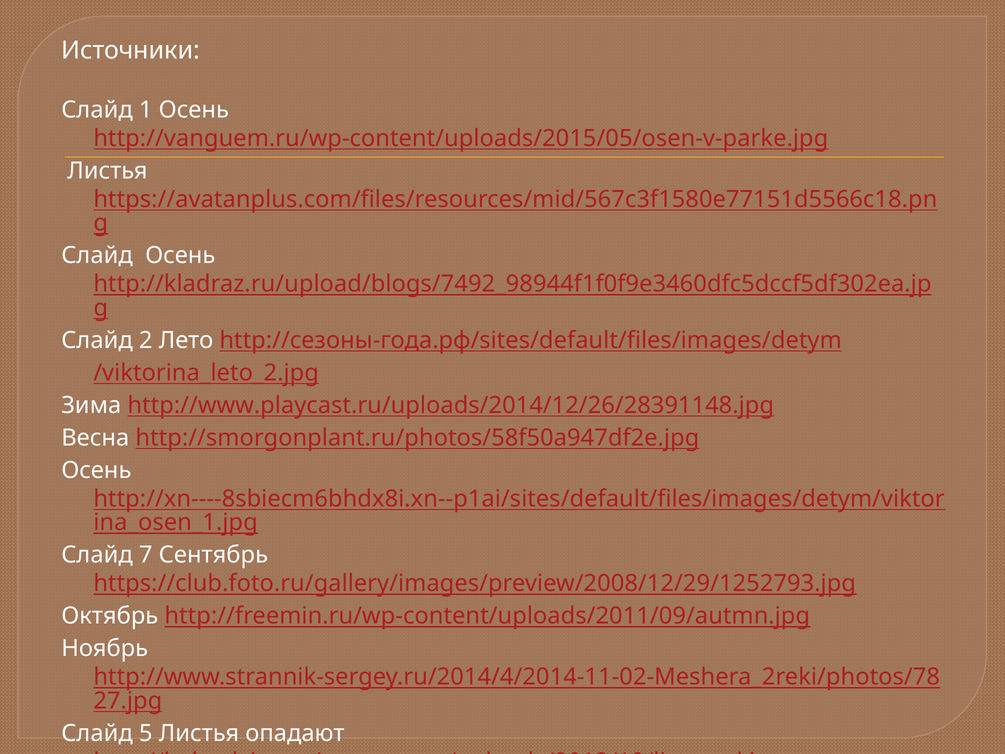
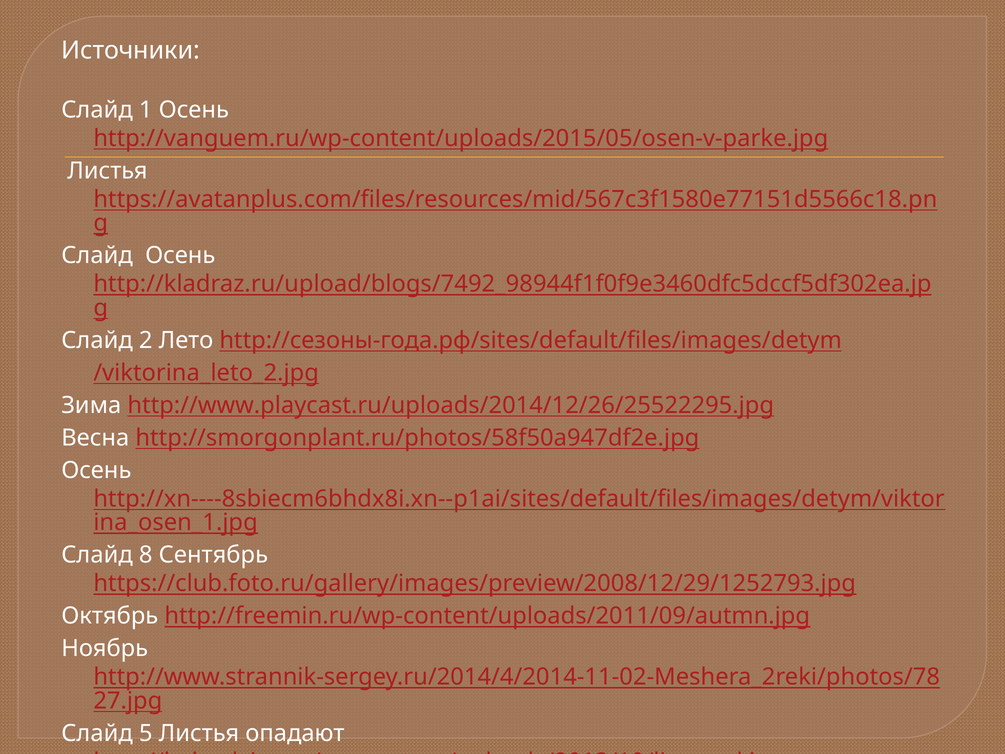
http://www.playcast.ru/uploads/2014/12/26/28391148.jpg: http://www.playcast.ru/uploads/2014/12/26/28391148.jpg -> http://www.playcast.ru/uploads/2014/12/26/25522295.jpg
7: 7 -> 8
